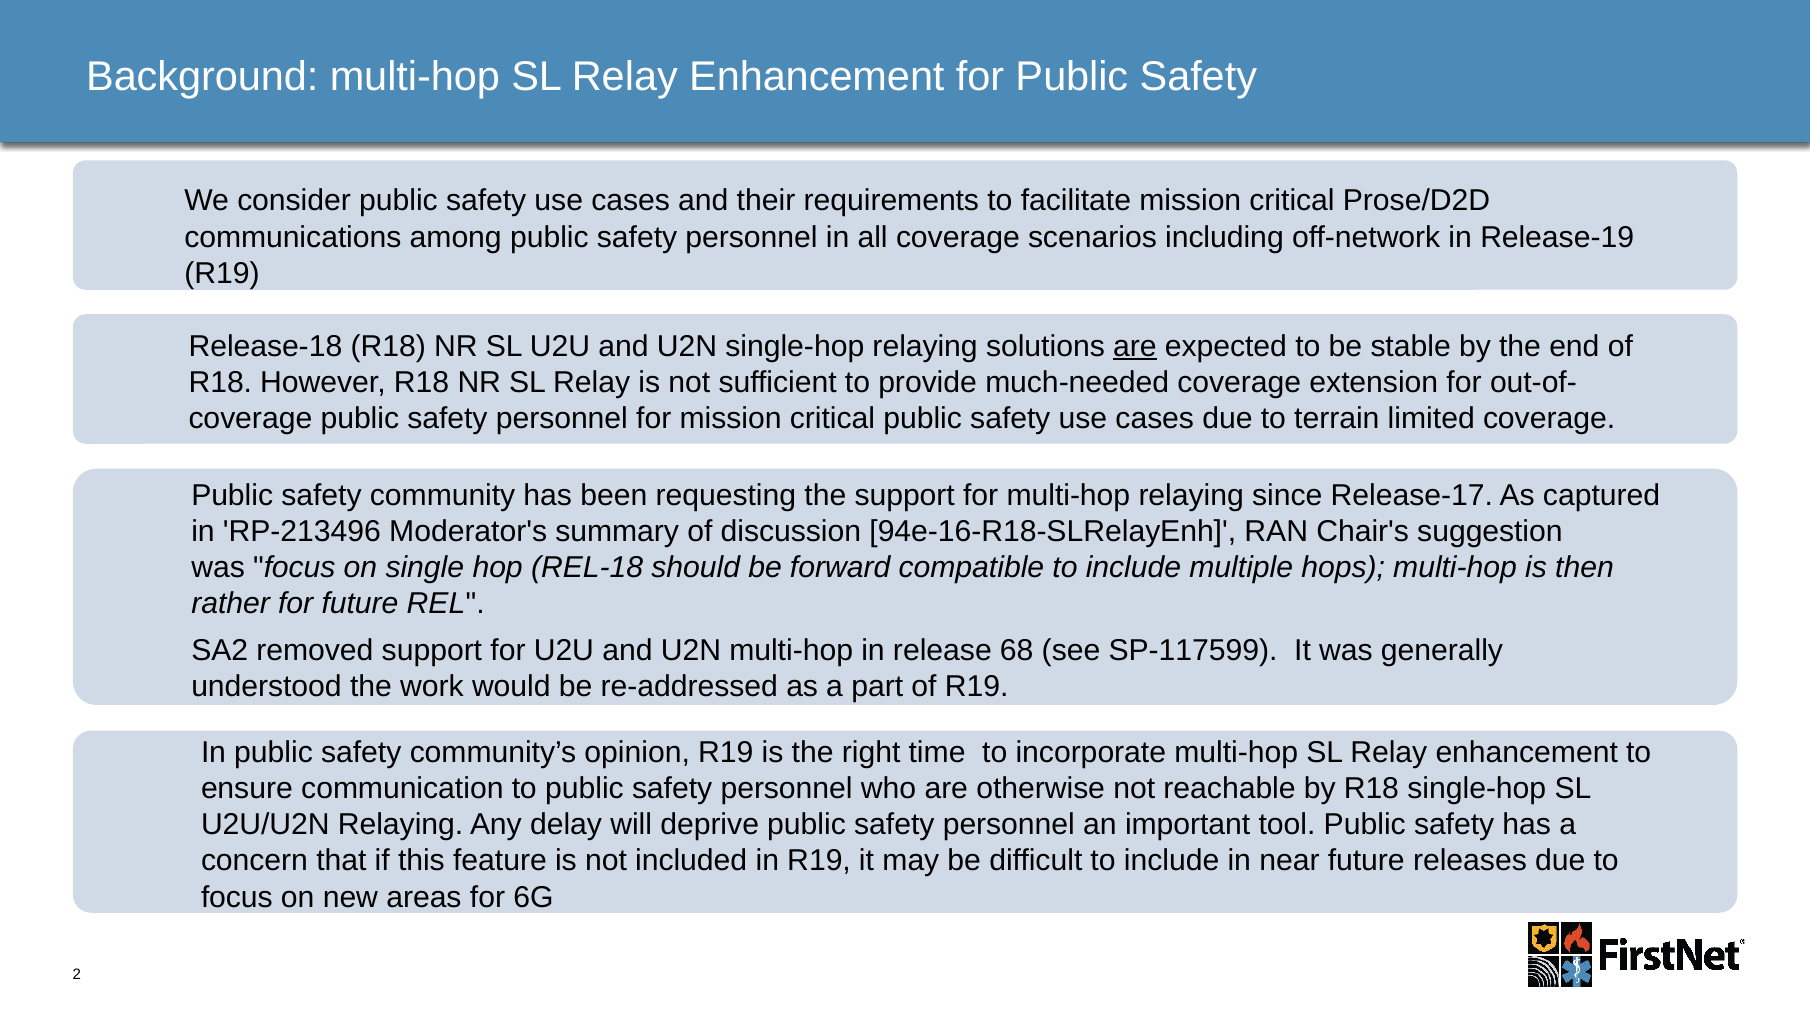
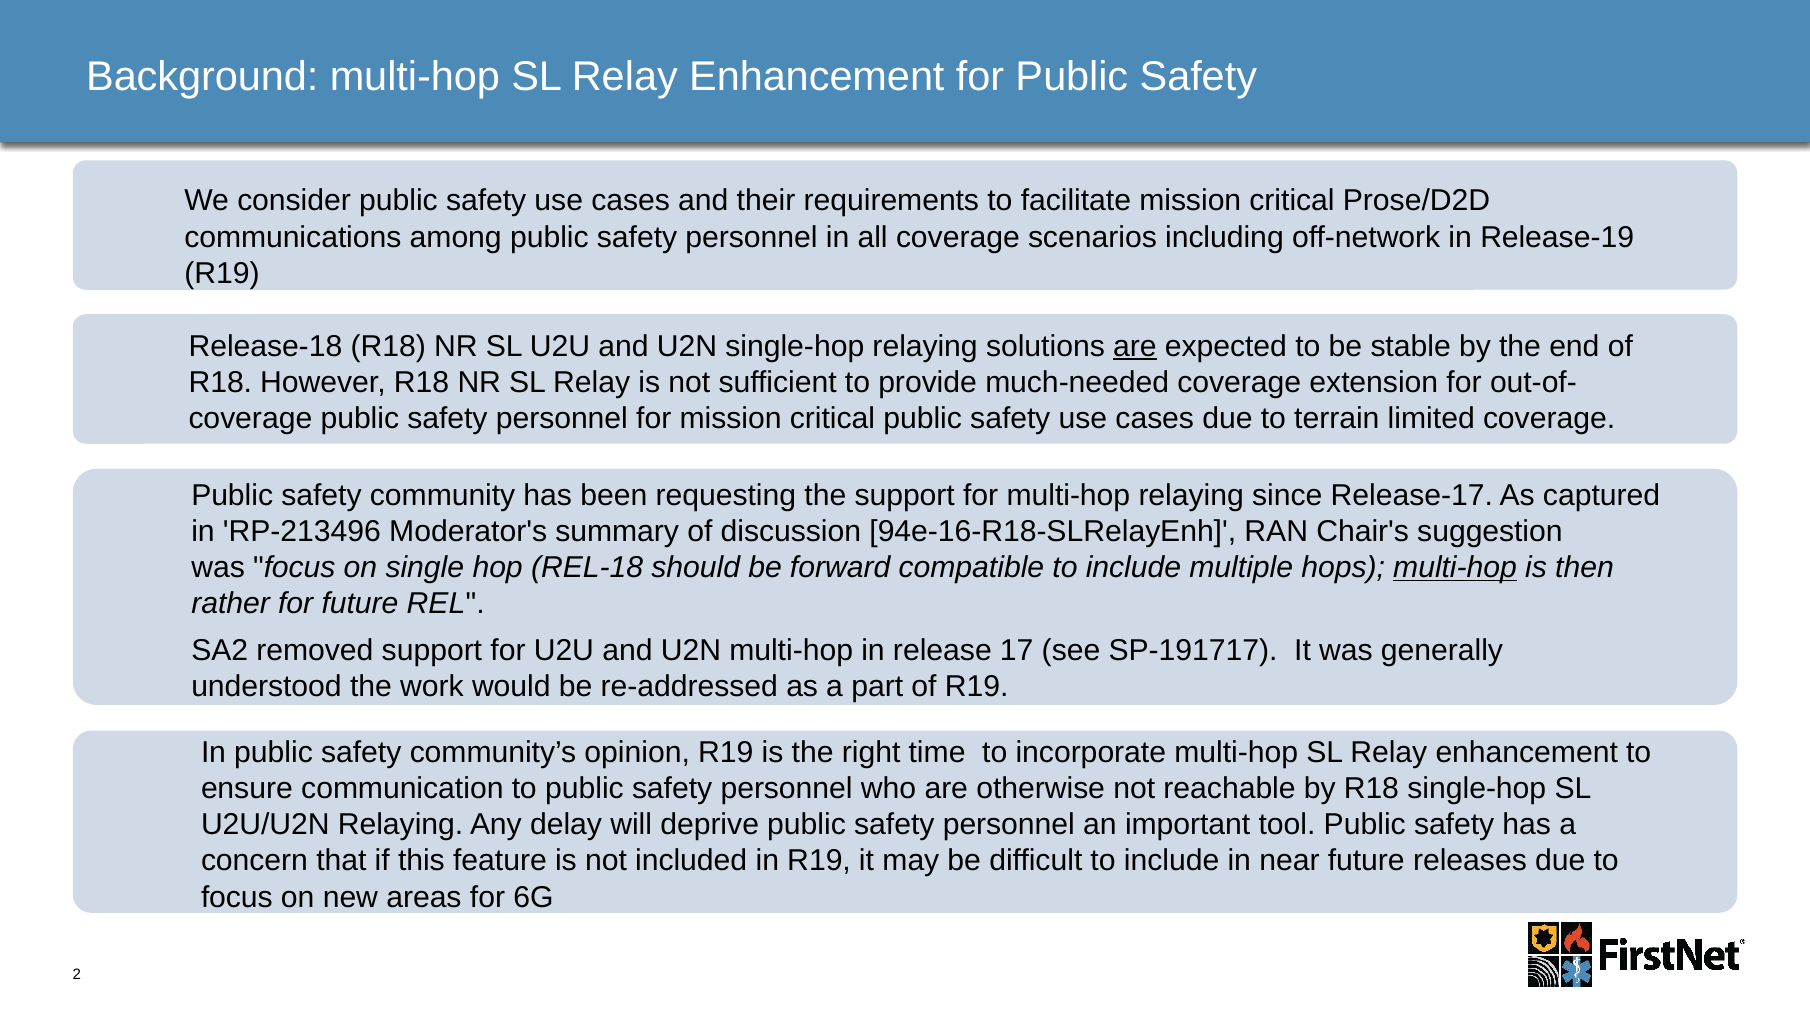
multi-hop at (1455, 568) underline: none -> present
68: 68 -> 17
SP-117599: SP-117599 -> SP-191717
